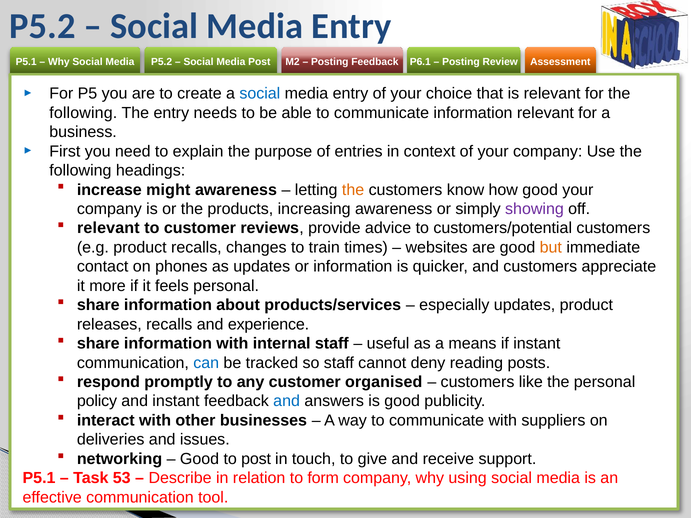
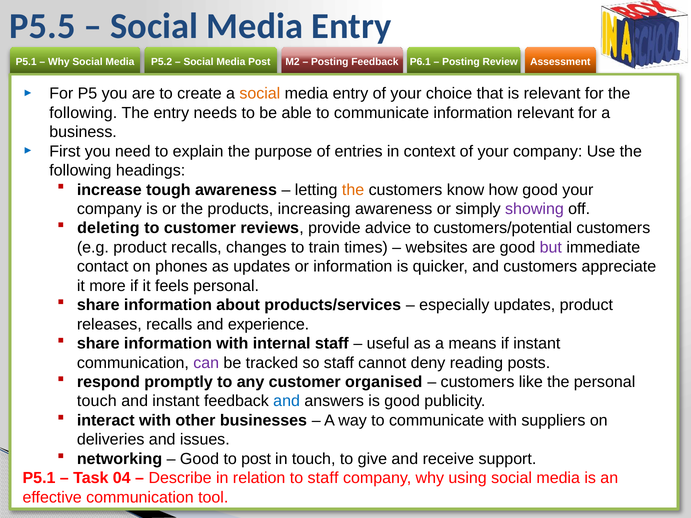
P5.2 at (43, 26): P5.2 -> P5.5
social at (260, 94) colour: blue -> orange
might: might -> tough
relevant at (108, 228): relevant -> deleting
but colour: orange -> purple
can colour: blue -> purple
policy at (97, 401): policy -> touch
53: 53 -> 04
to form: form -> staff
